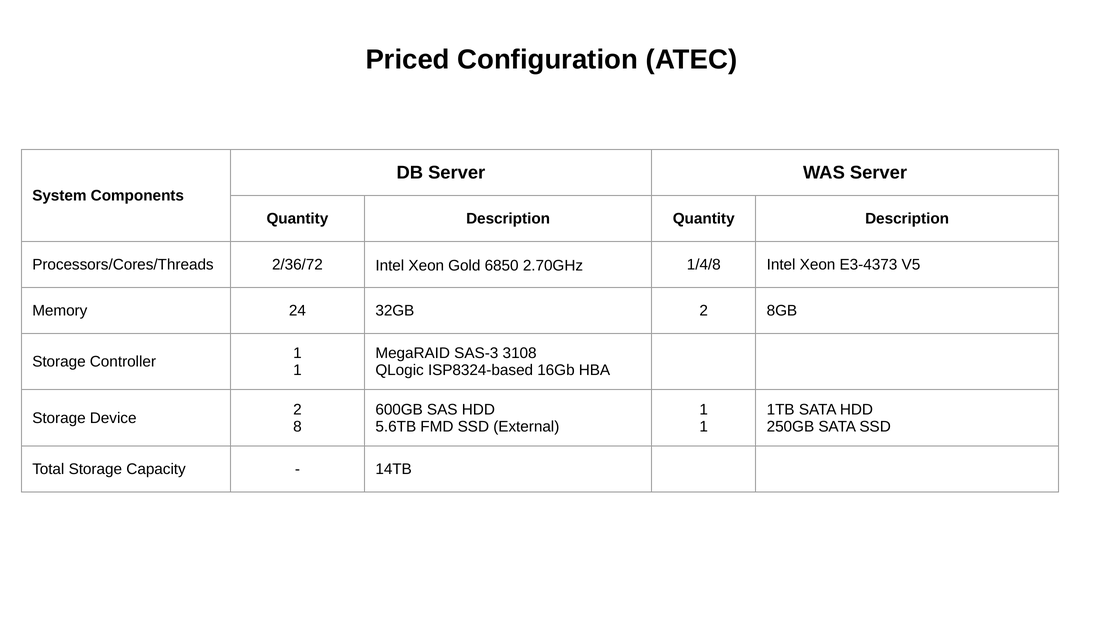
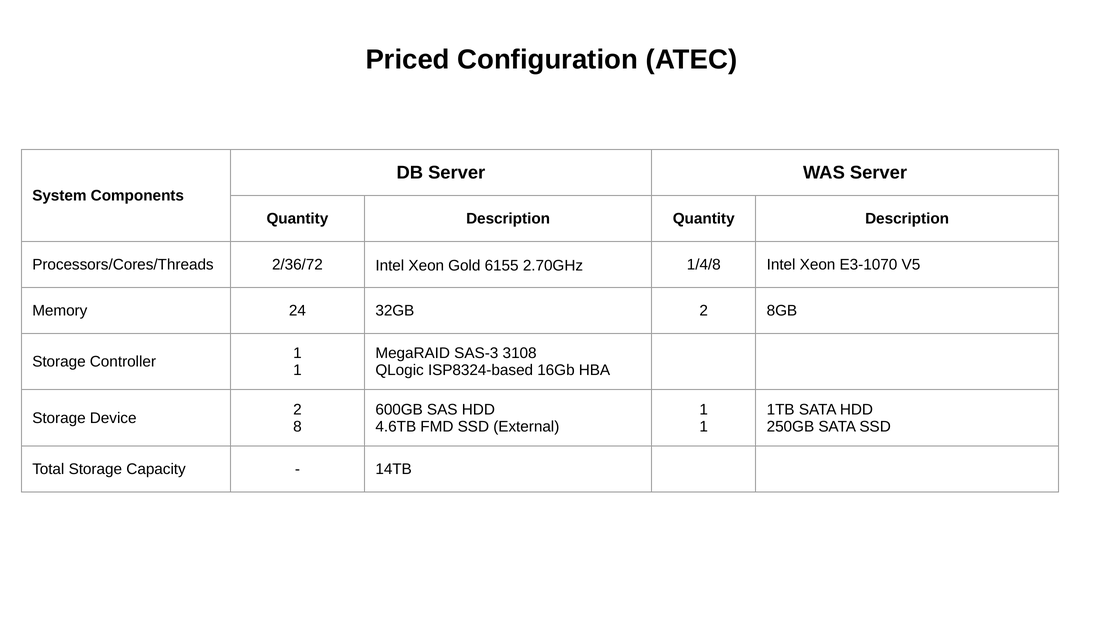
6850: 6850 -> 6155
E3-4373: E3-4373 -> E3-1070
5.6TB: 5.6TB -> 4.6TB
